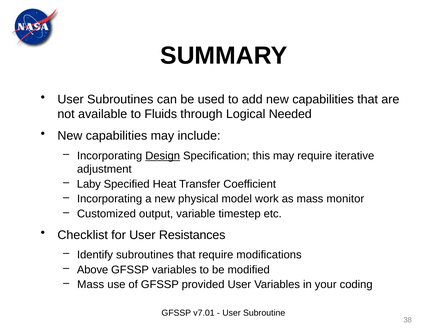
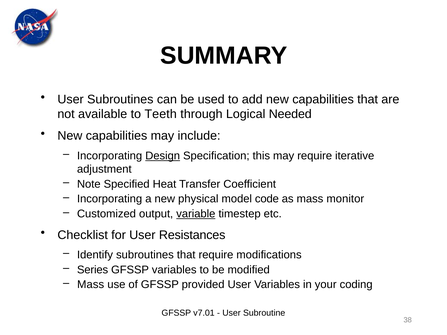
Fluids: Fluids -> Teeth
Laby: Laby -> Note
work: work -> code
variable underline: none -> present
Above: Above -> Series
